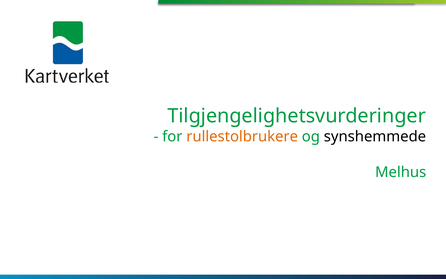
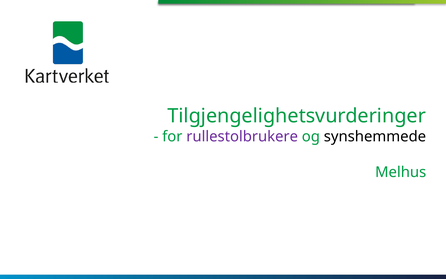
rullestolbrukere colour: orange -> purple
